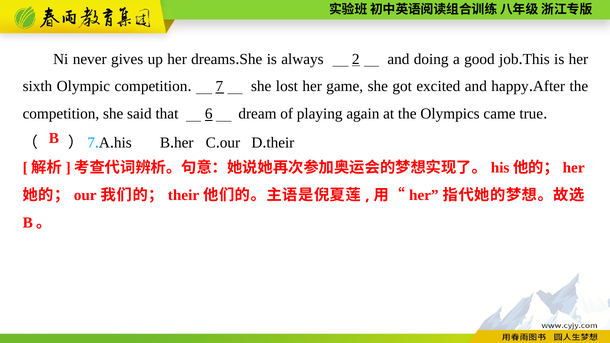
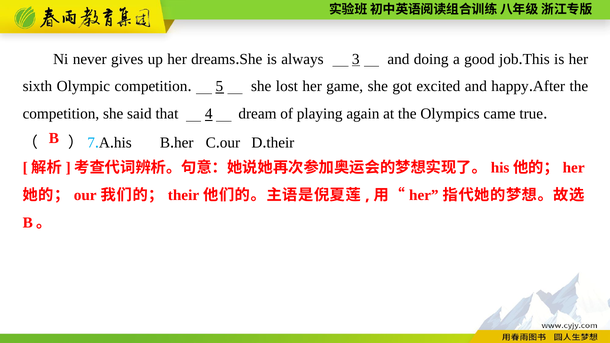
2: 2 -> 3
7: 7 -> 5
6: 6 -> 4
